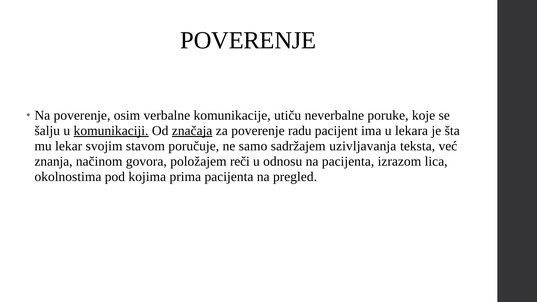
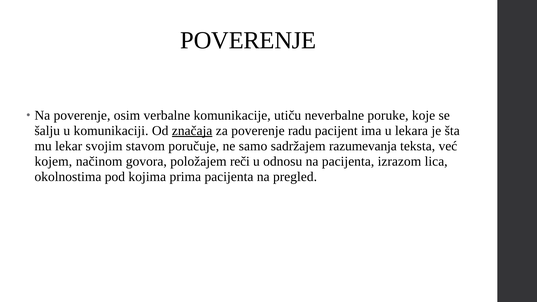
komunikaciji underline: present -> none
uzivljavanja: uzivljavanja -> razumevanja
znanja: znanja -> kojem
